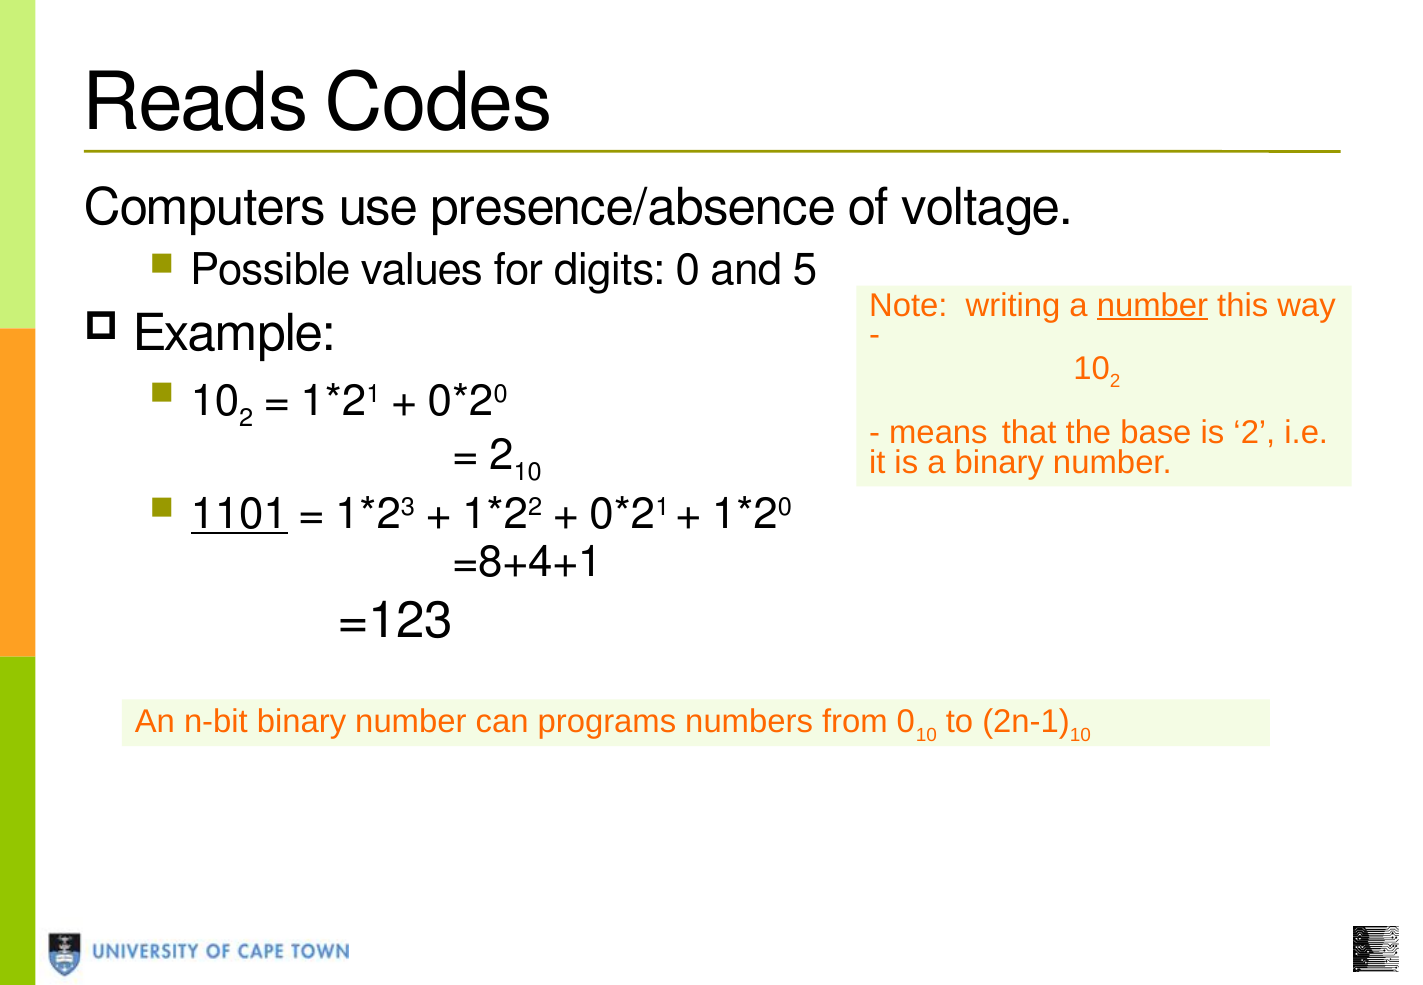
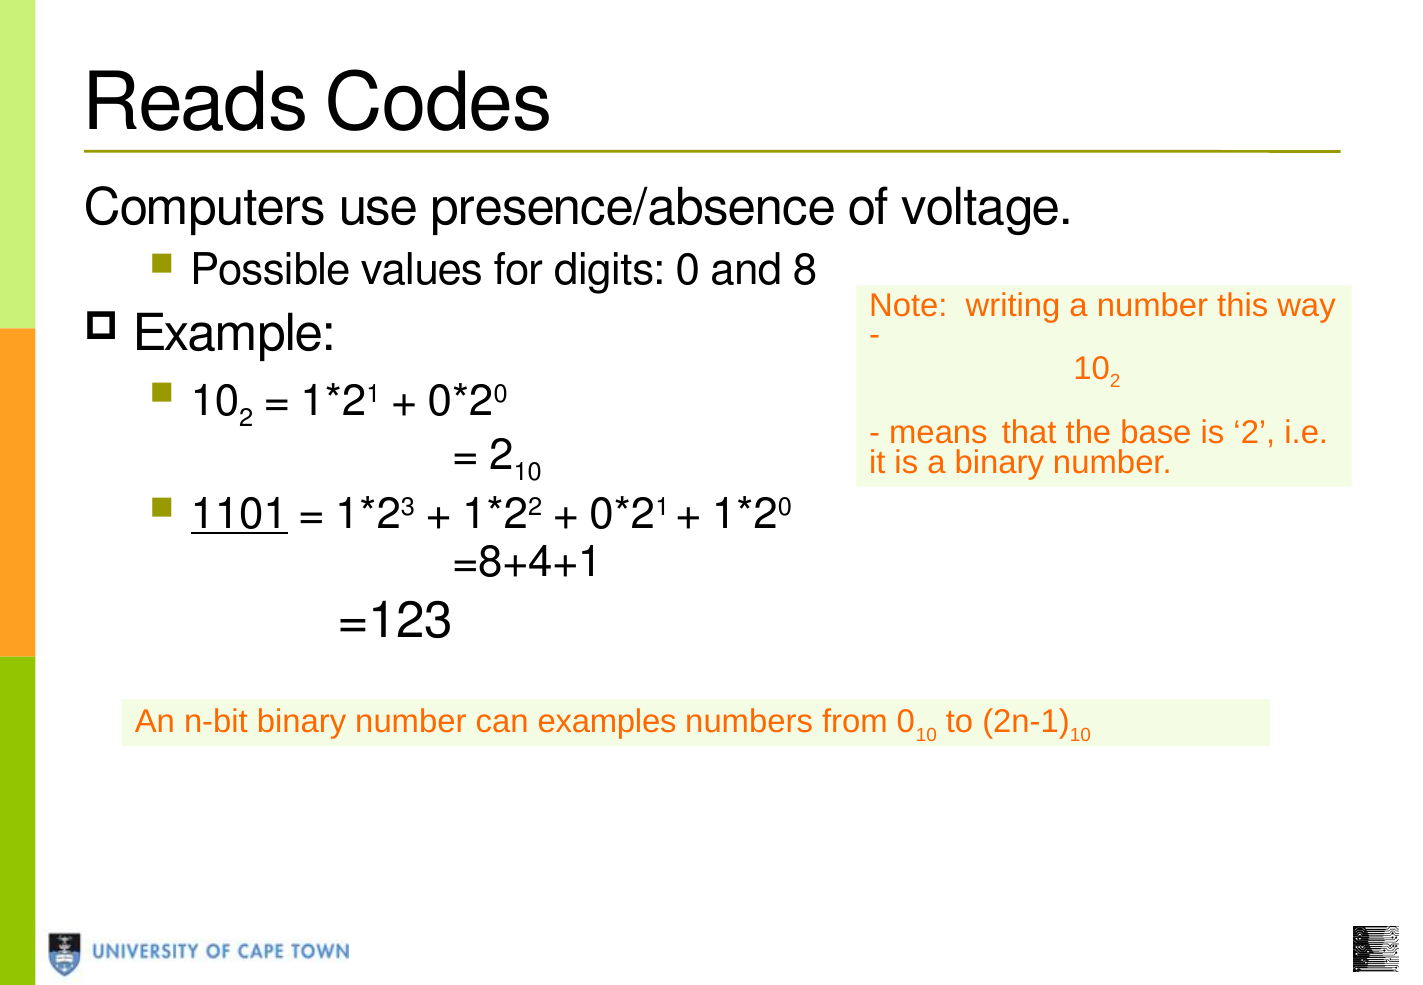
5: 5 -> 8
number at (1153, 305) underline: present -> none
programs: programs -> examples
